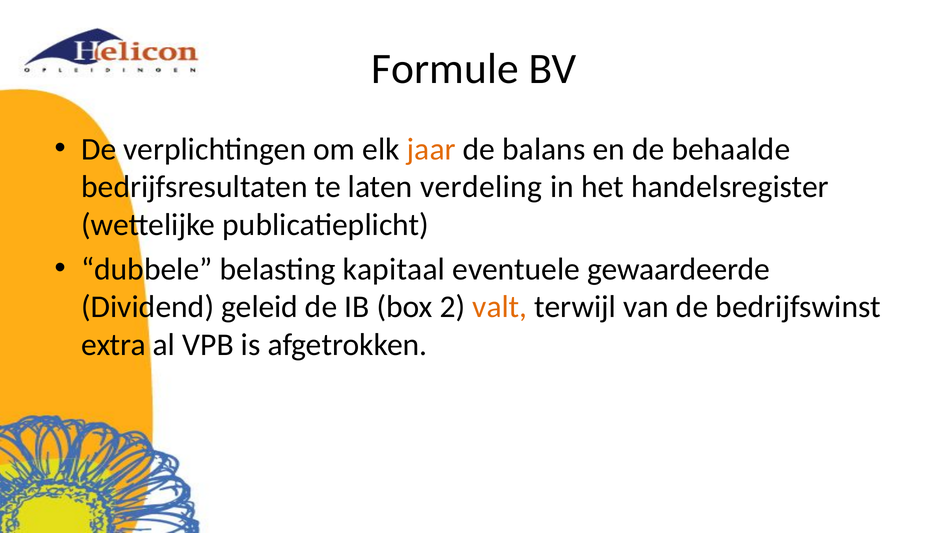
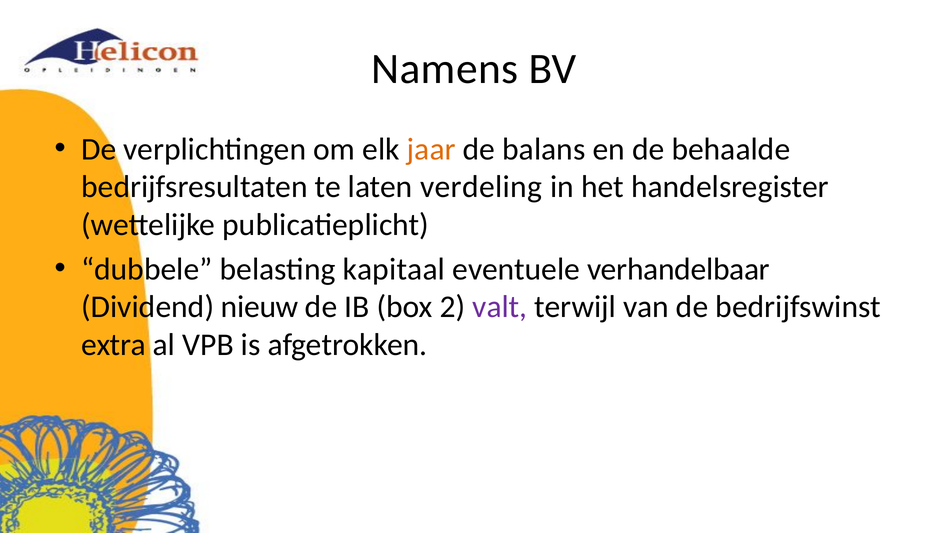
Formule: Formule -> Namens
gewaardeerde: gewaardeerde -> verhandelbaar
geleid: geleid -> nieuw
valt colour: orange -> purple
